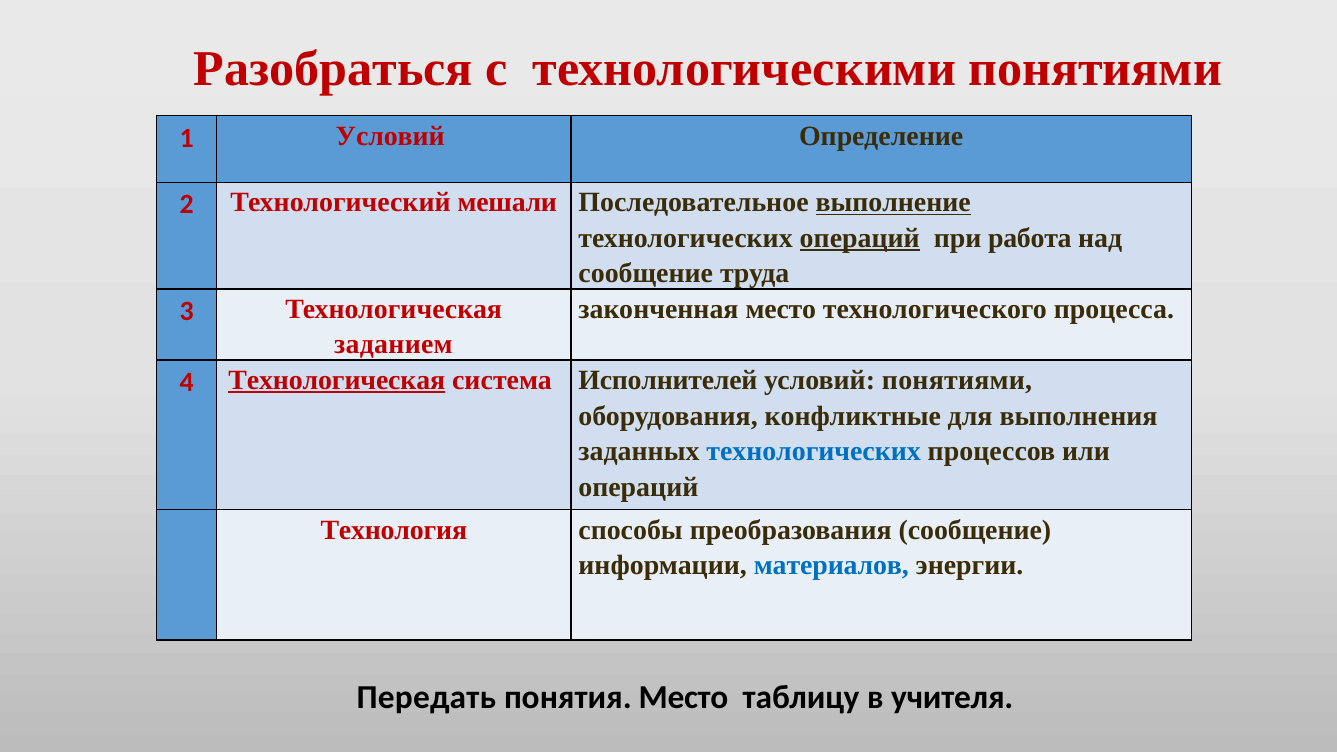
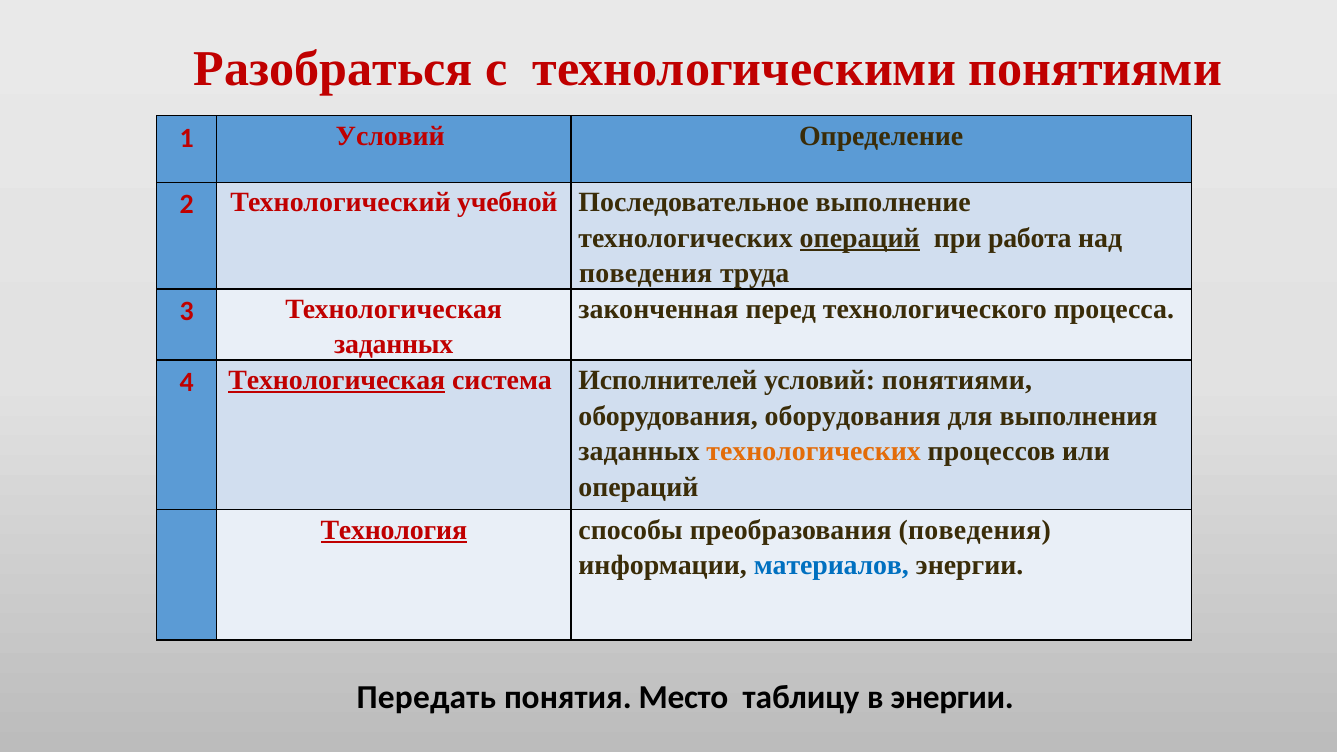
мешали: мешали -> учебной
выполнение underline: present -> none
сообщение at (646, 274): сообщение -> поведения
законченная место: место -> перед
заданием at (393, 345): заданием -> заданных
оборудования конфликтные: конфликтные -> оборудования
технологических at (814, 451) colour: blue -> orange
Технология underline: none -> present
преобразования сообщение: сообщение -> поведения
в учителя: учителя -> энергии
